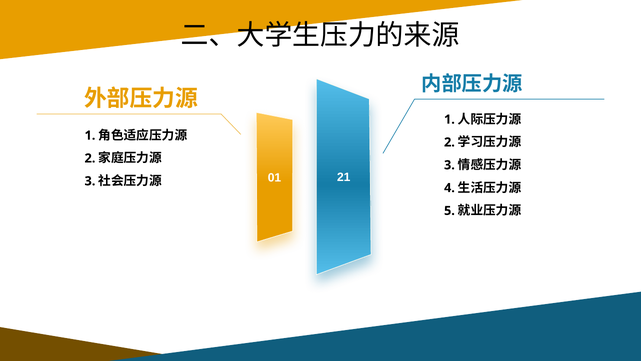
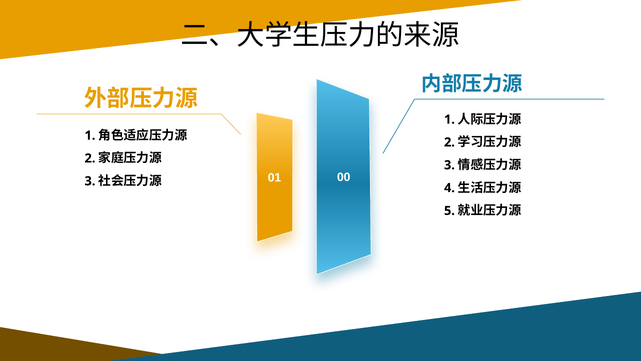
21: 21 -> 00
